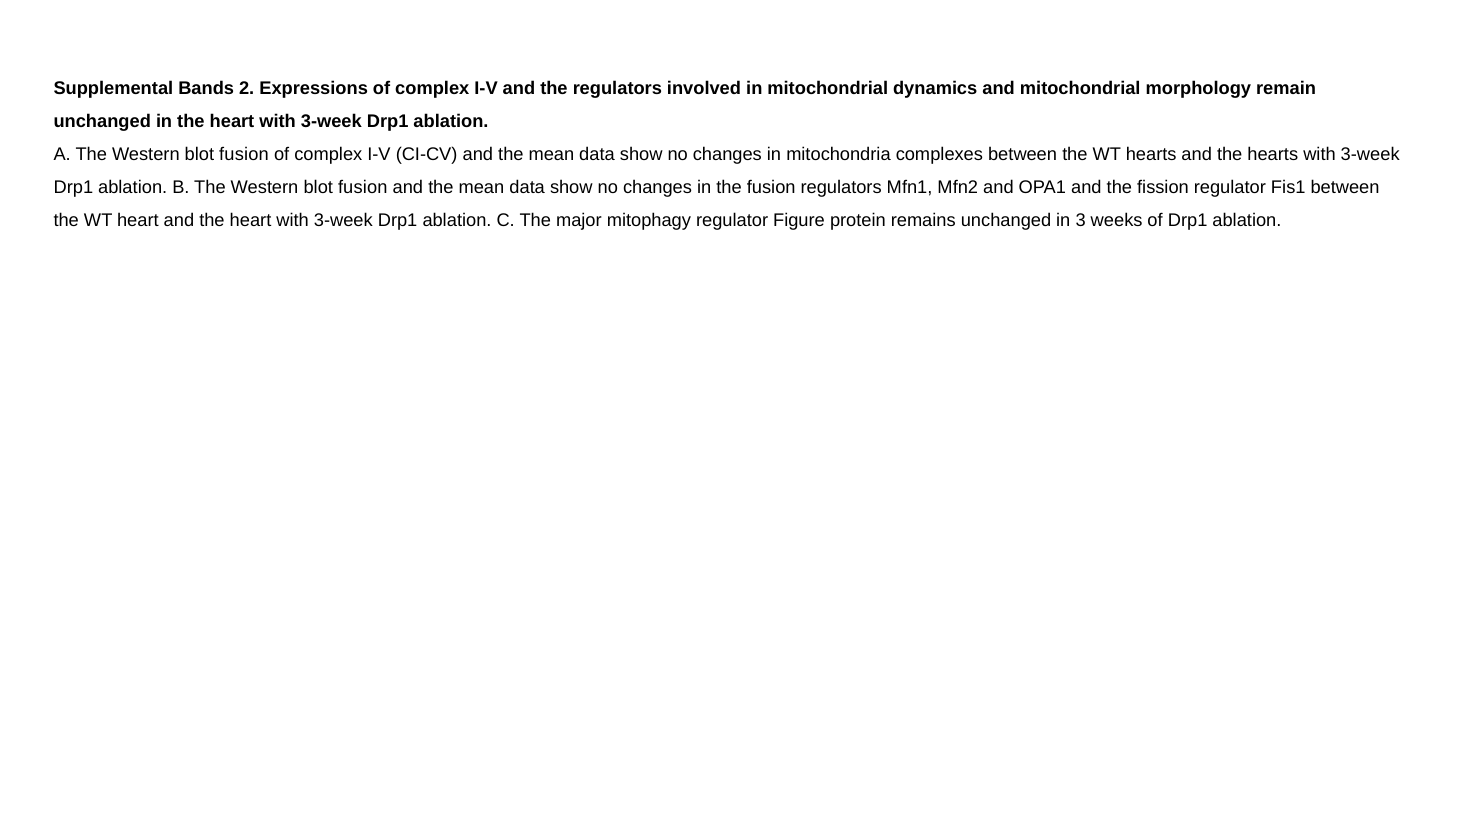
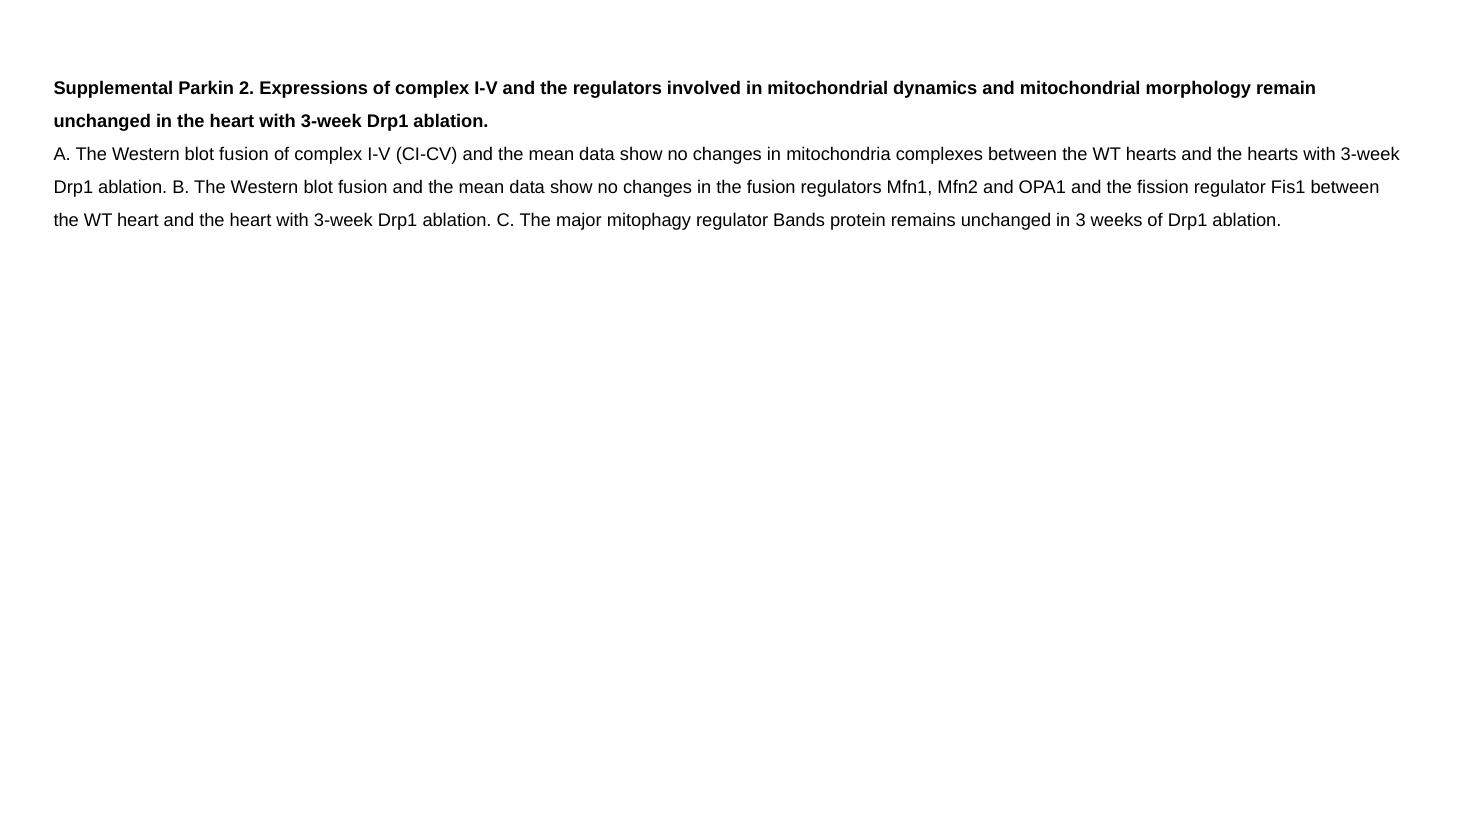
Bands: Bands -> Parkin
Figure: Figure -> Bands
